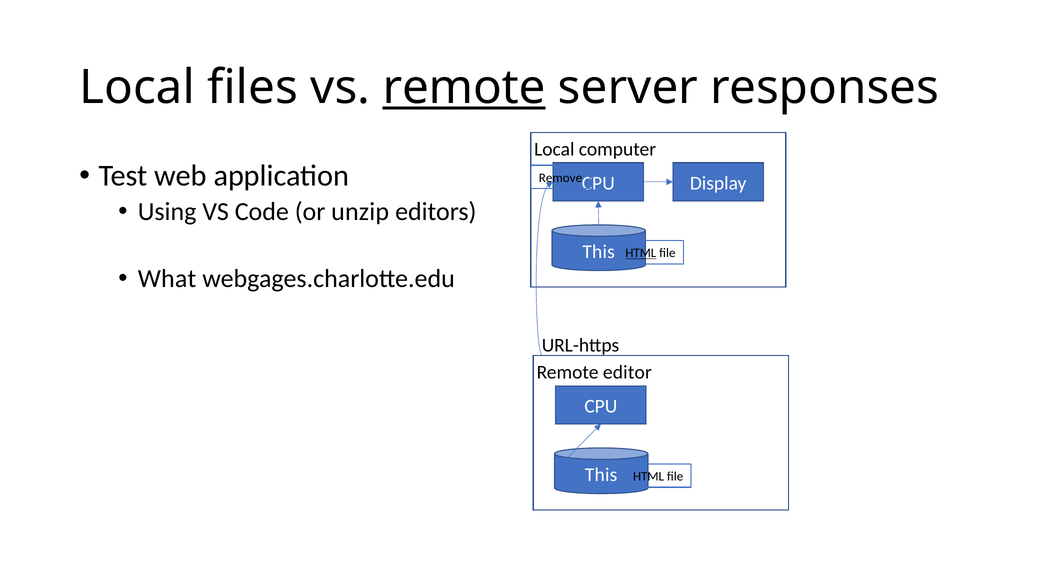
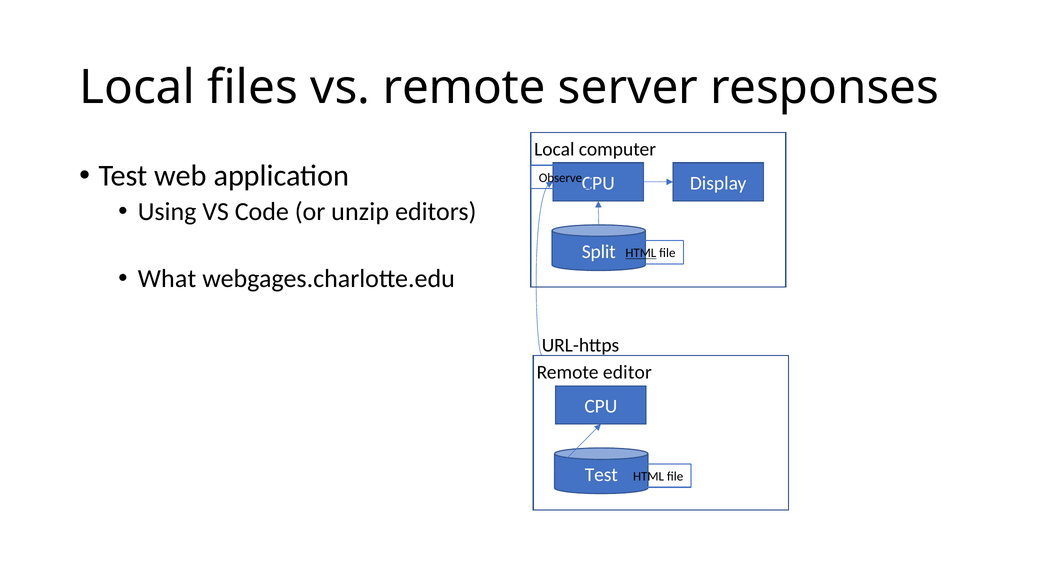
remote at (464, 87) underline: present -> none
Remove: Remove -> Observe
This at (599, 252): This -> Split
This at (601, 475): This -> Test
